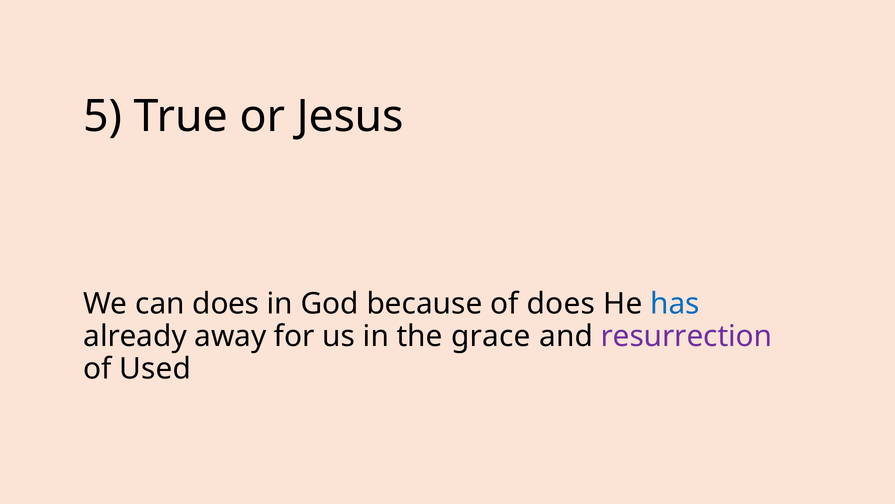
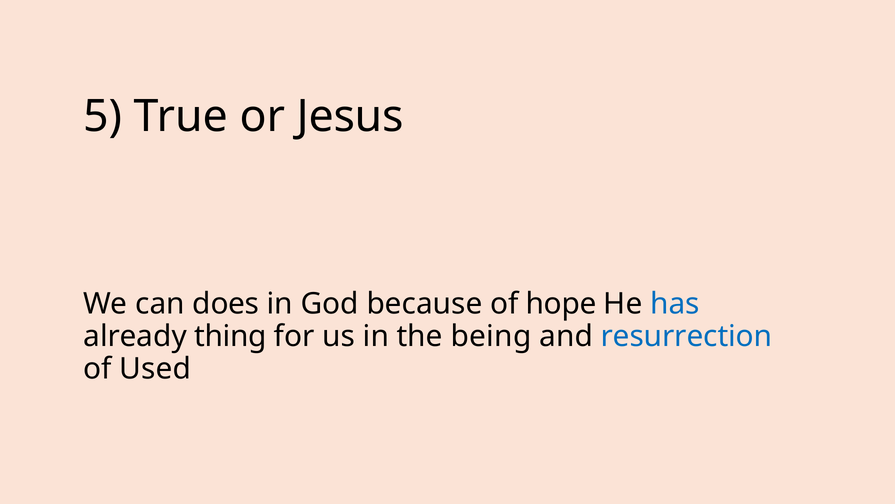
of does: does -> hope
away: away -> thing
grace: grace -> being
resurrection colour: purple -> blue
